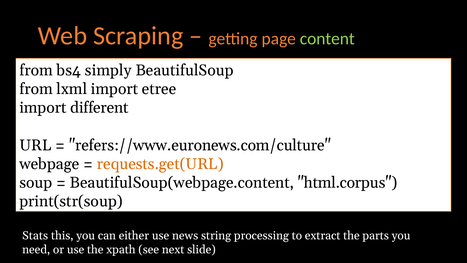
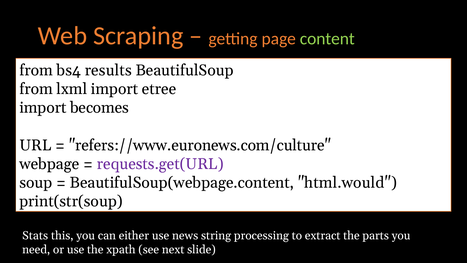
simply: simply -> results
different: different -> becomes
requests.get(URL colour: orange -> purple
html.corpus: html.corpus -> html.would
